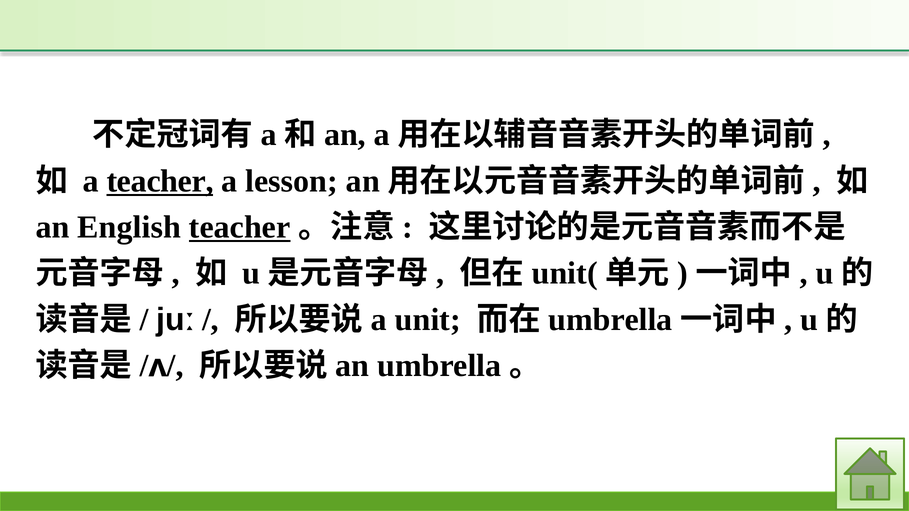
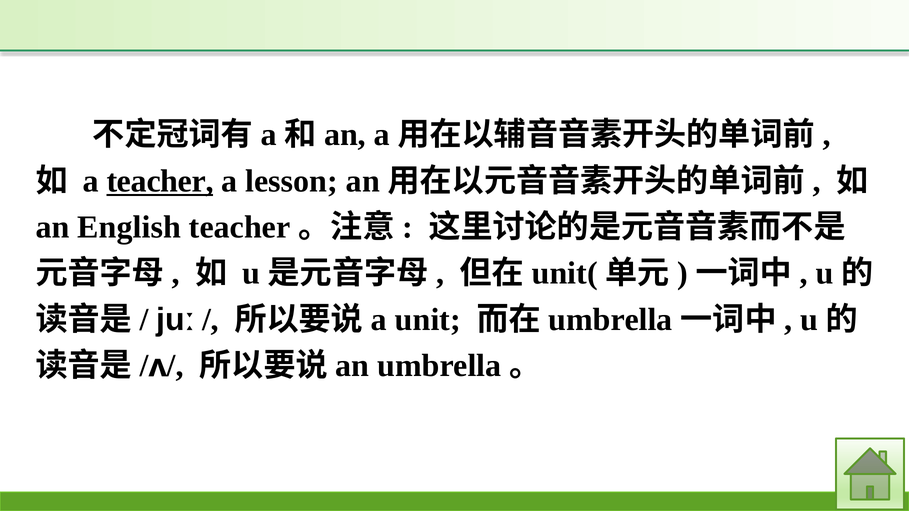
teacher at (240, 227) underline: present -> none
